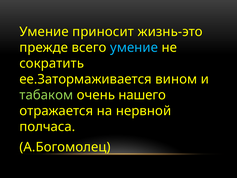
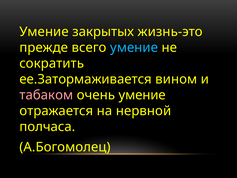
приносит: приносит -> закрытых
табаком colour: light green -> pink
очень нашего: нашего -> умение
